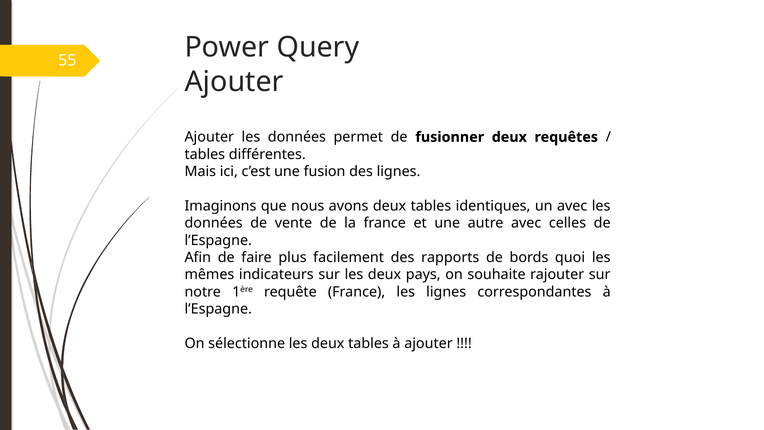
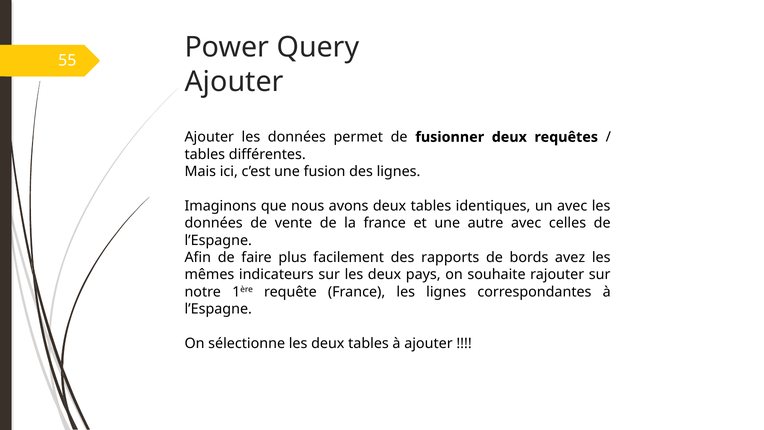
quoi: quoi -> avez
